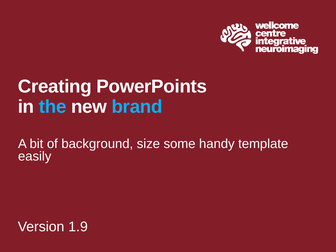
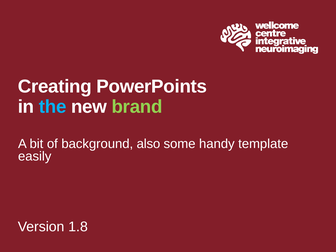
brand colour: light blue -> light green
size: size -> also
1.9: 1.9 -> 1.8
